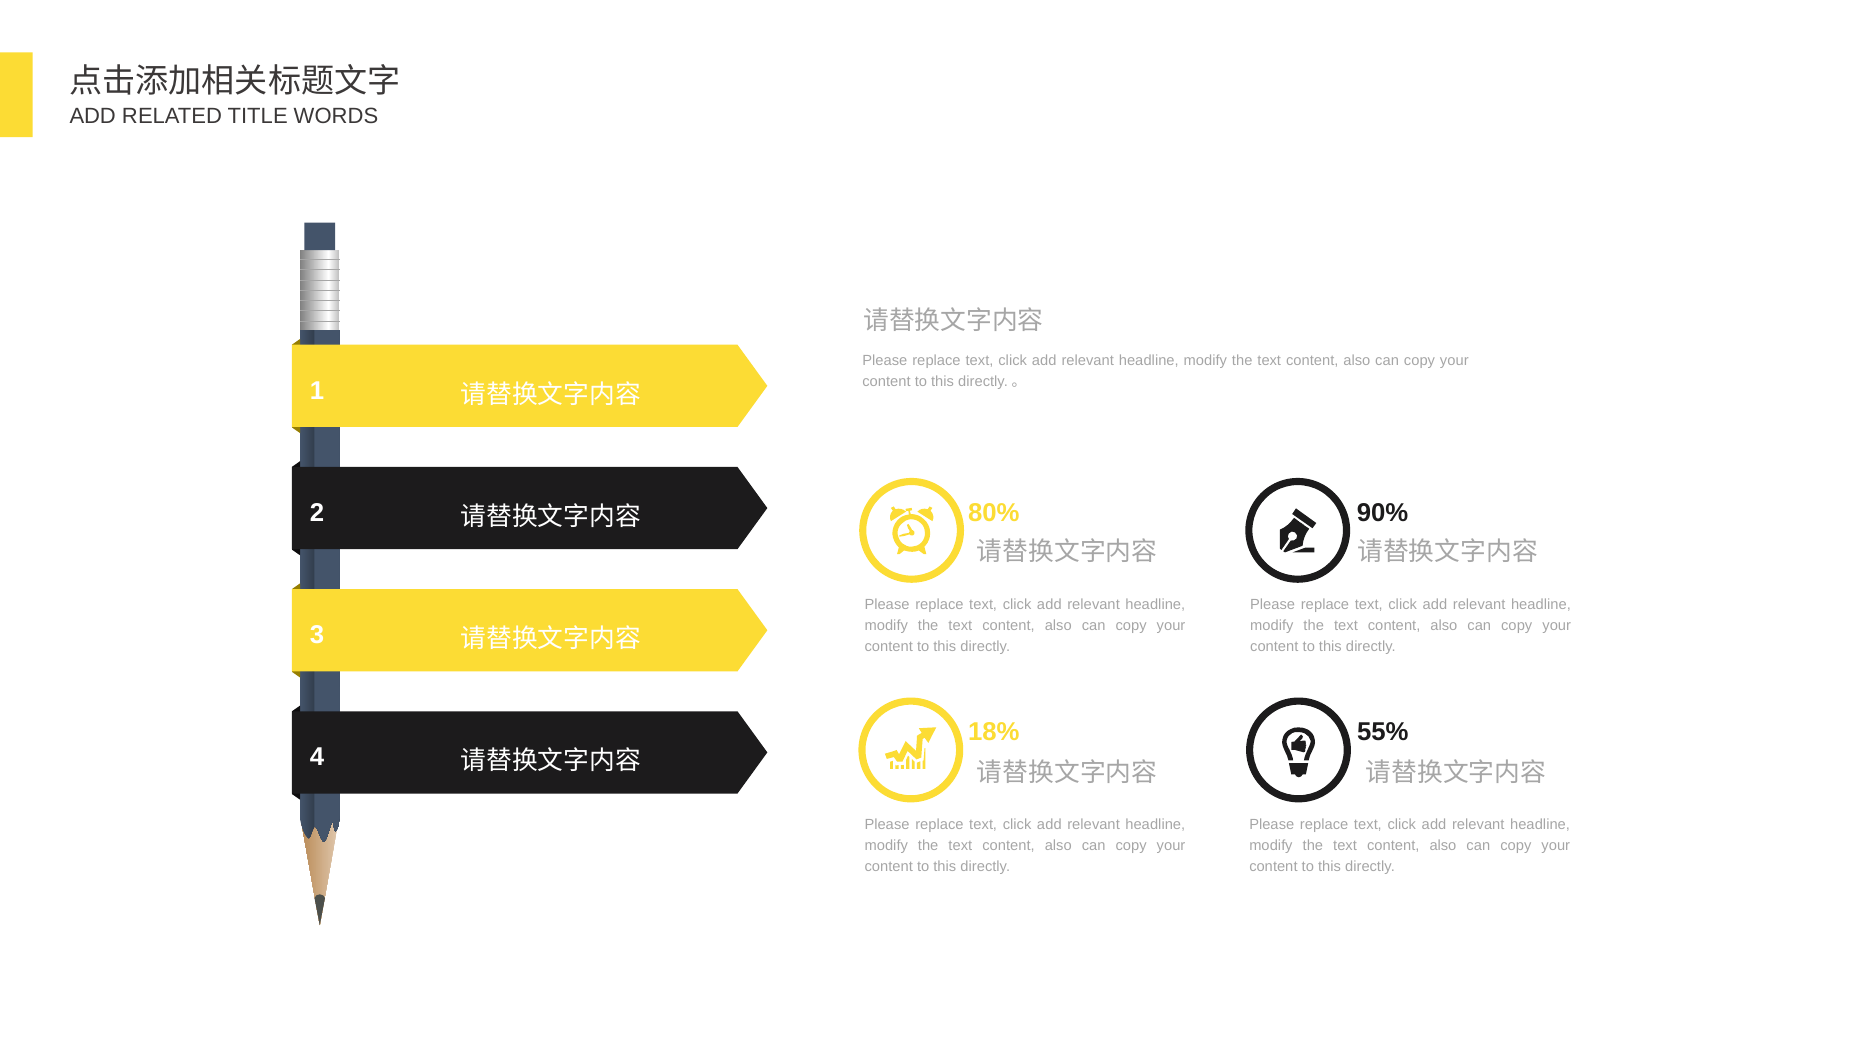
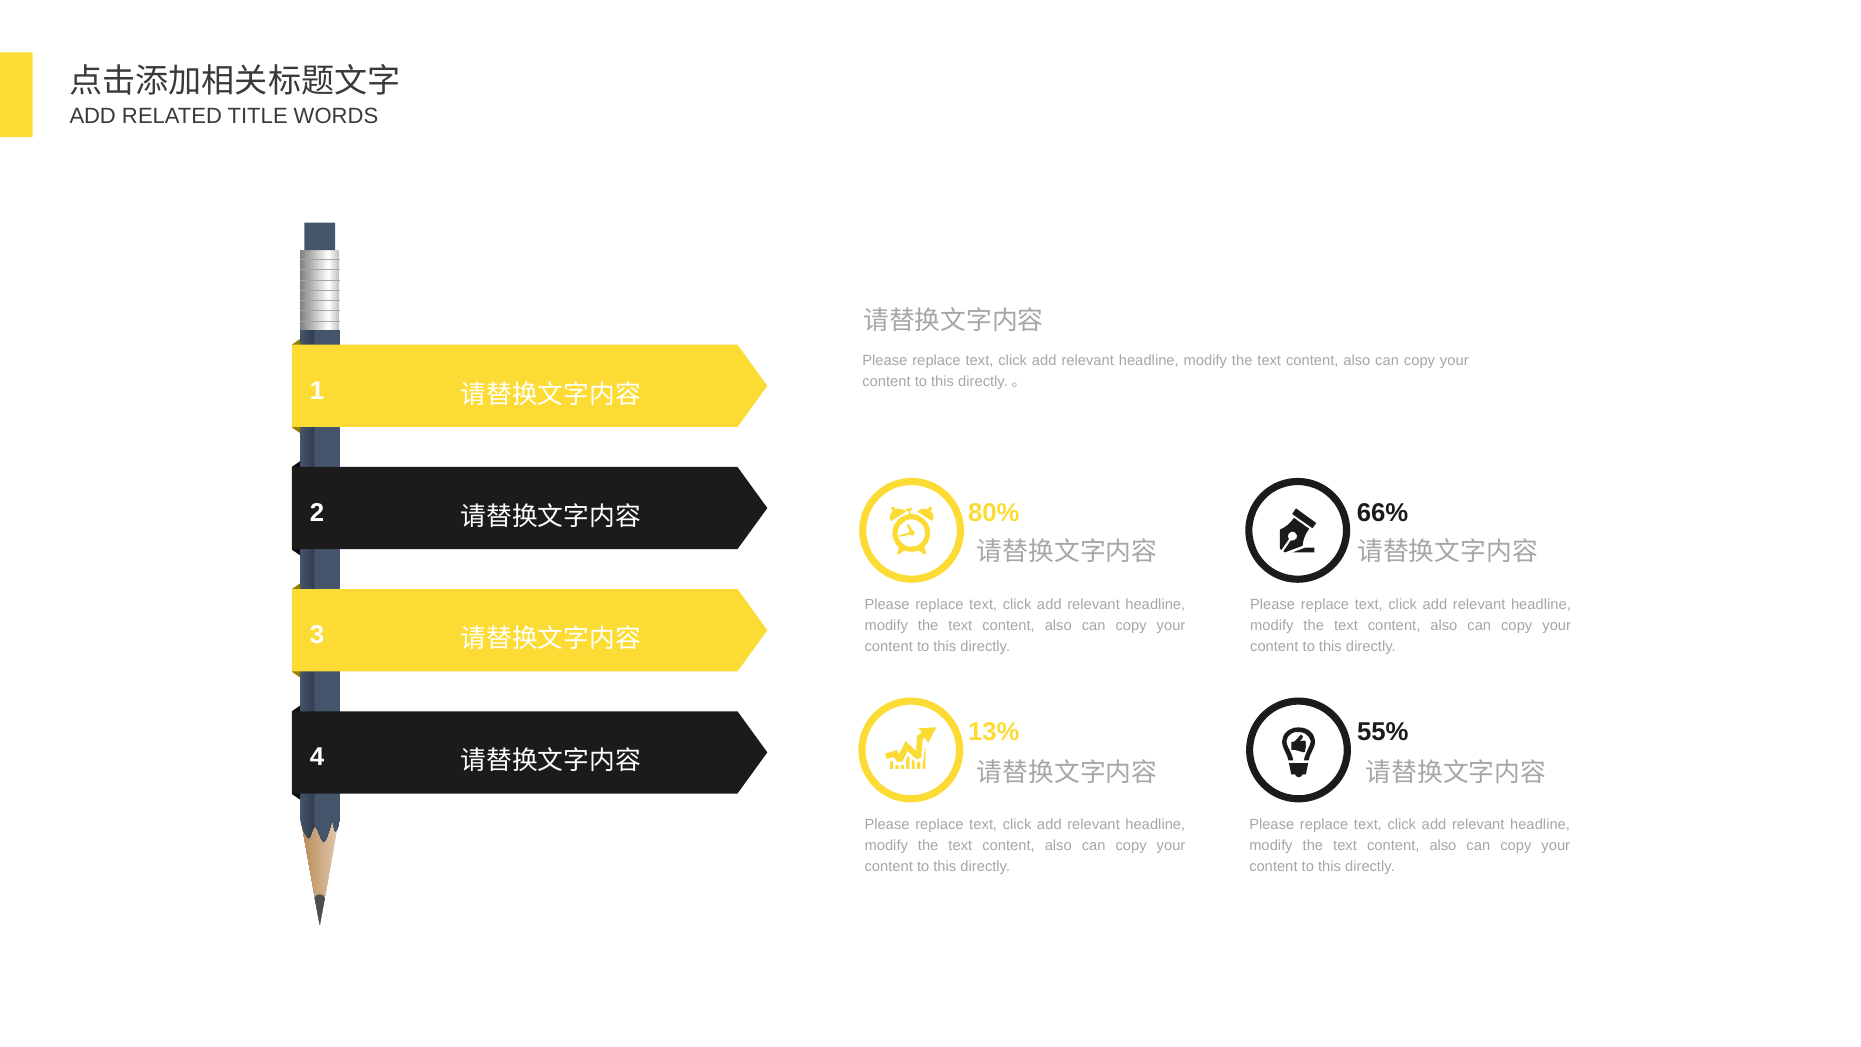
90%: 90% -> 66%
18%: 18% -> 13%
